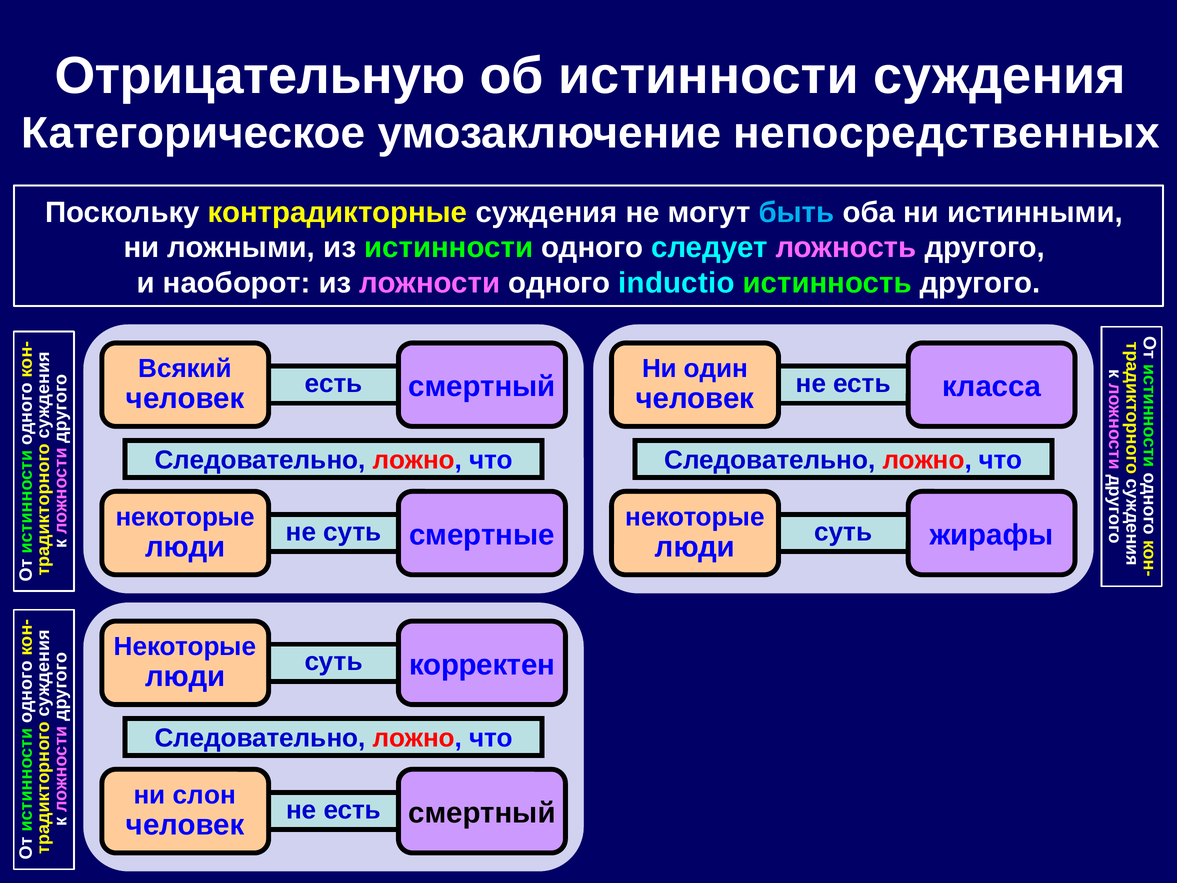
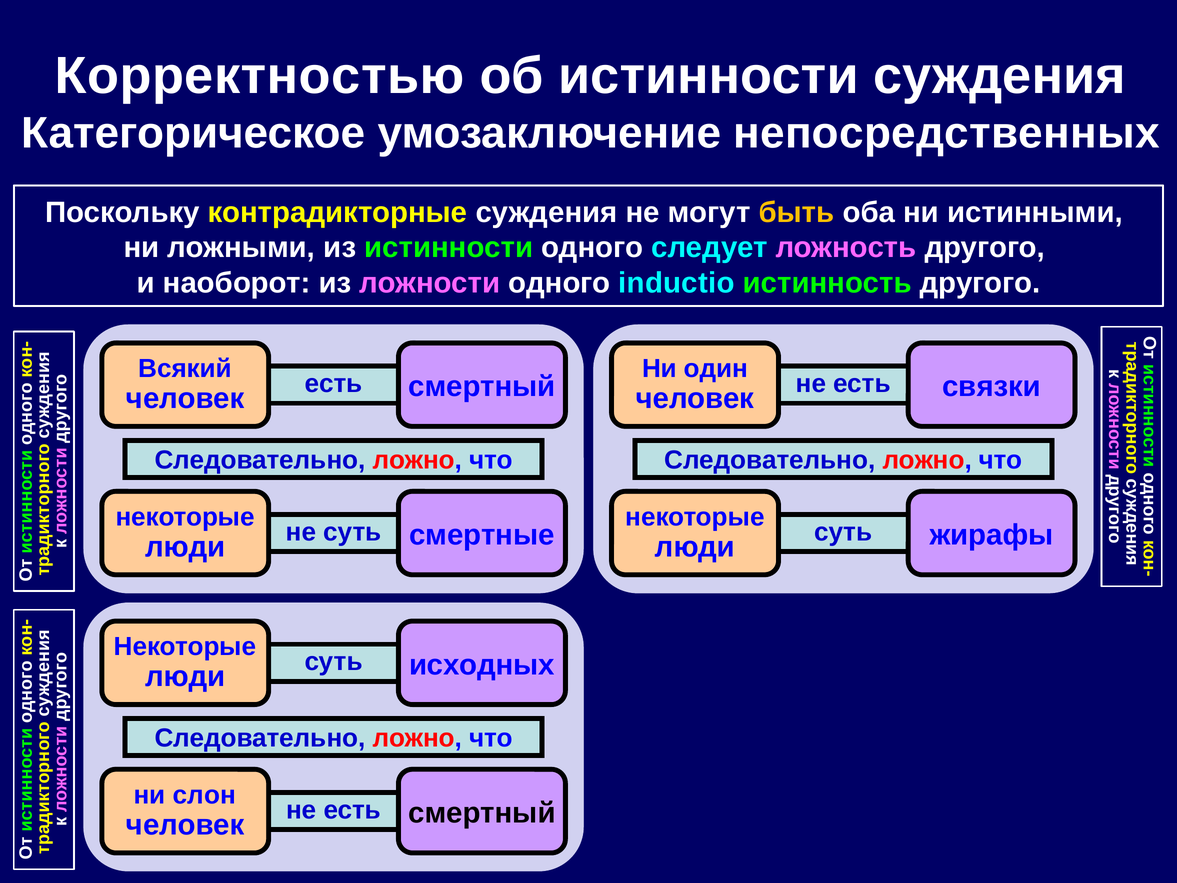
Отрицательную: Отрицательную -> Корректностью
быть colour: light blue -> yellow
класса: класса -> связки
корректен: корректен -> исходных
